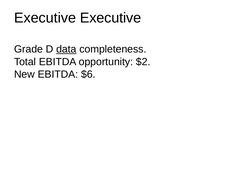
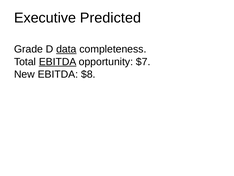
Executive Executive: Executive -> Predicted
EBITDA at (58, 62) underline: none -> present
$2: $2 -> $7
$6: $6 -> $8
